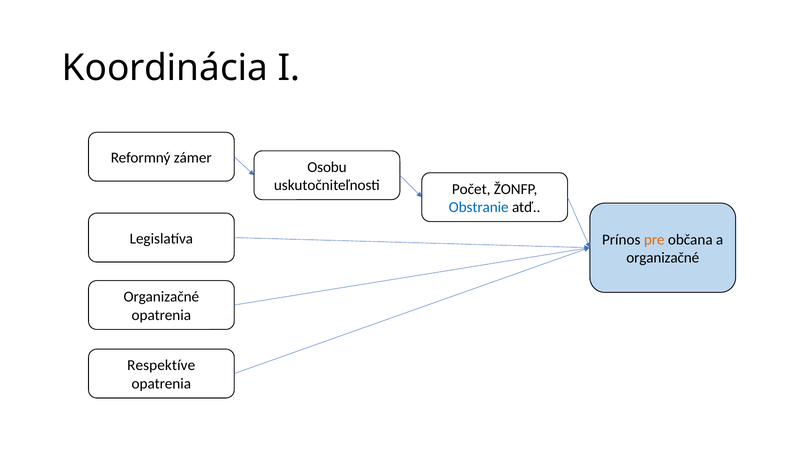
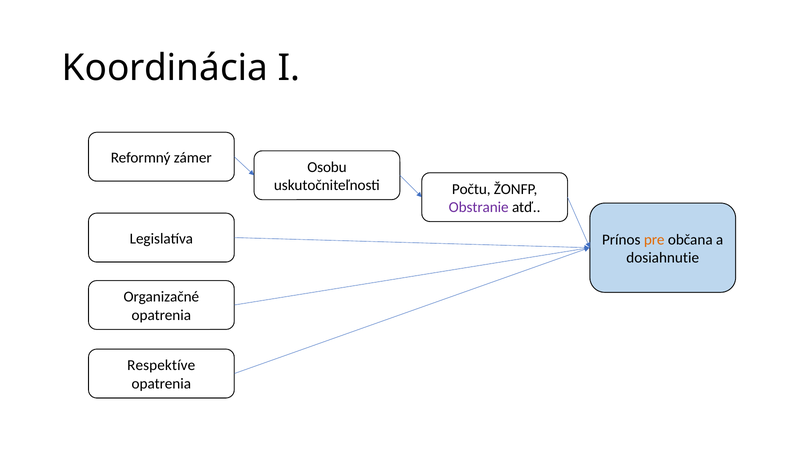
Počet: Počet -> Počtu
Obstranie colour: blue -> purple
organizačné at (663, 258): organizačné -> dosiahnutie
